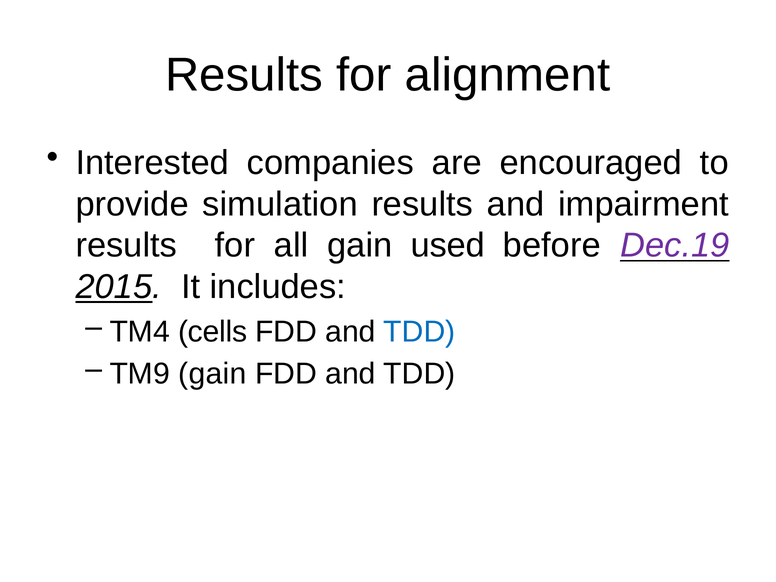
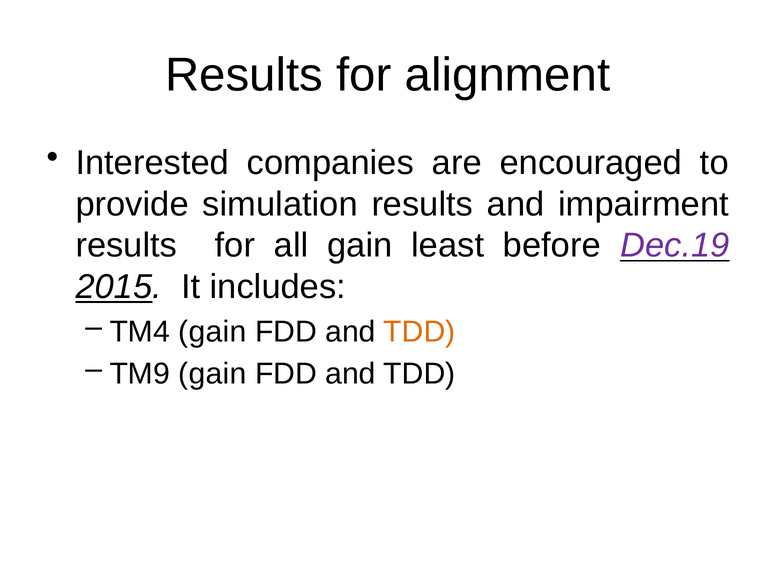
used: used -> least
TM4 cells: cells -> gain
TDD at (419, 332) colour: blue -> orange
